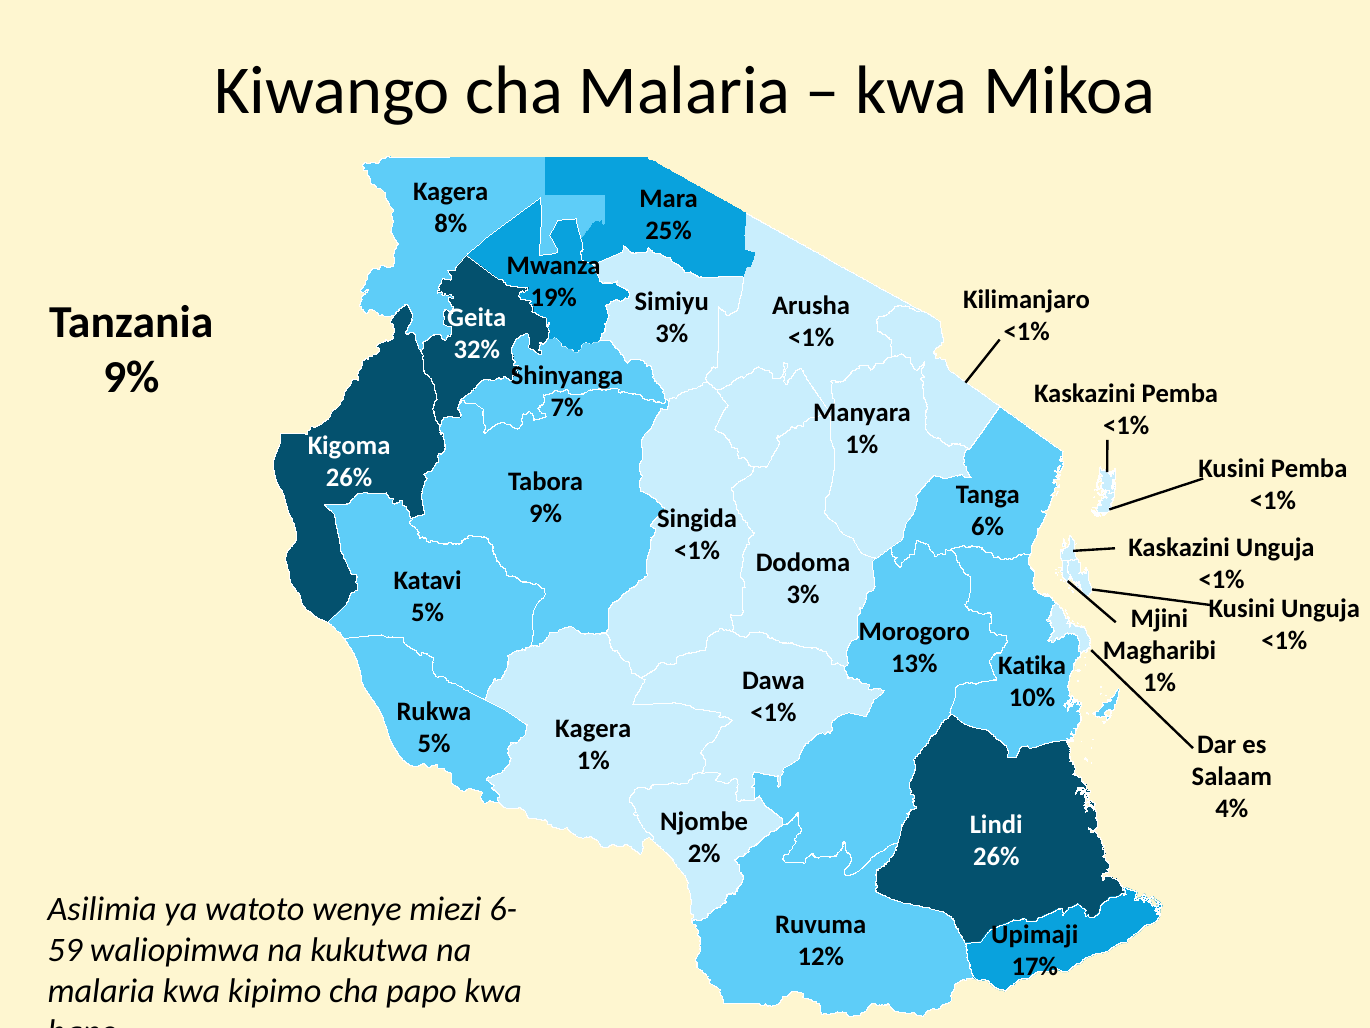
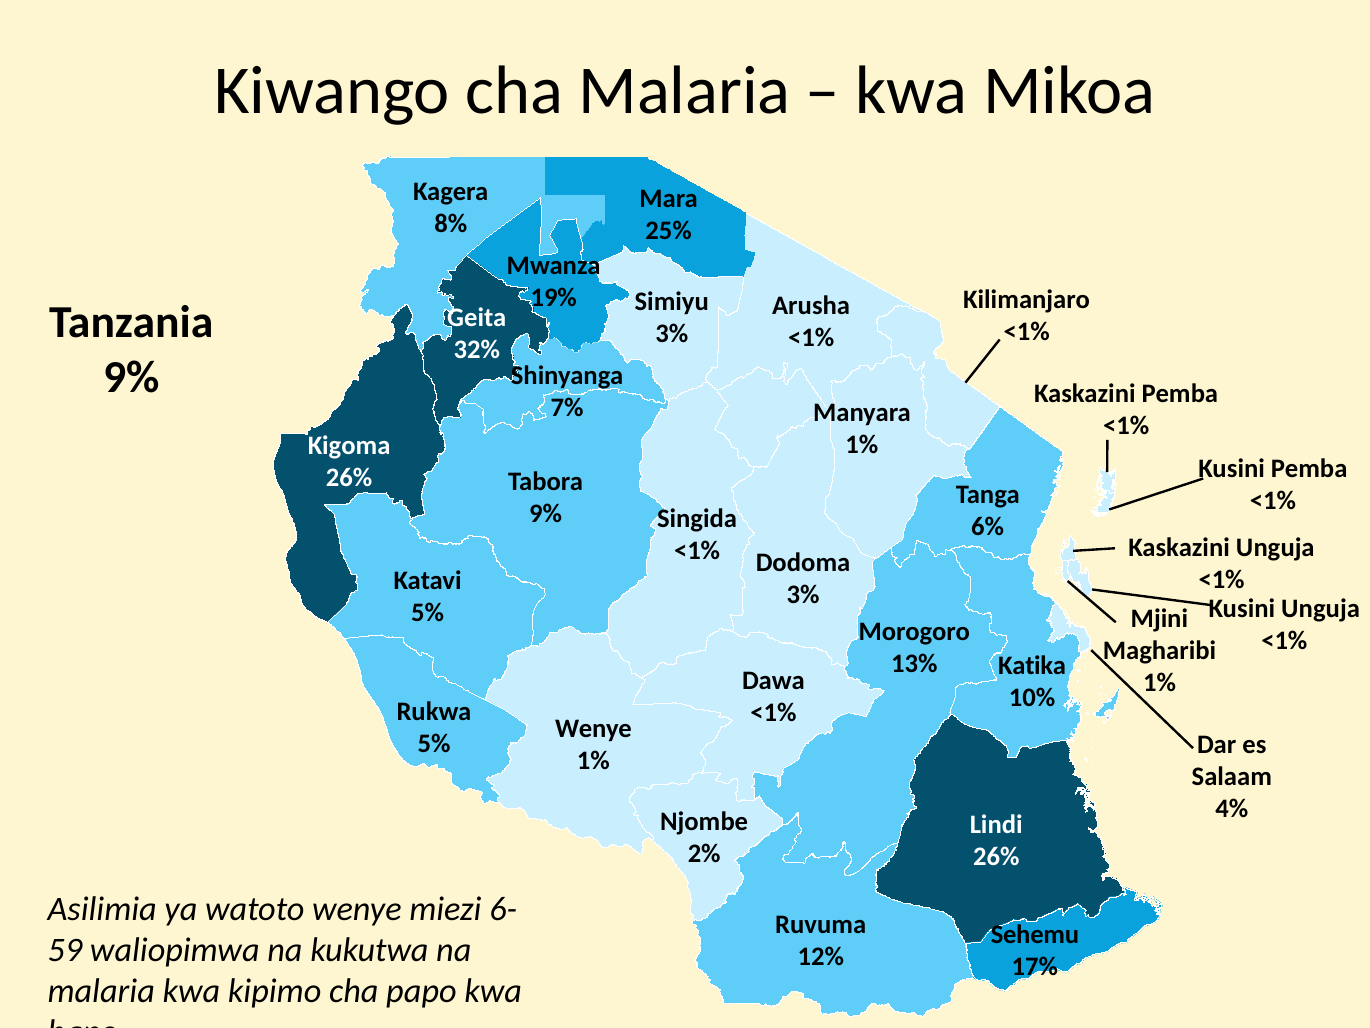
Kagera at (593, 728): Kagera -> Wenye
Upimaji: Upimaji -> Sehemu
